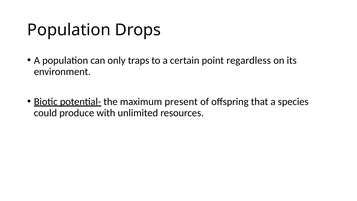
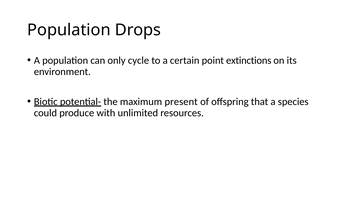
traps: traps -> cycle
regardless: regardless -> extinctions
